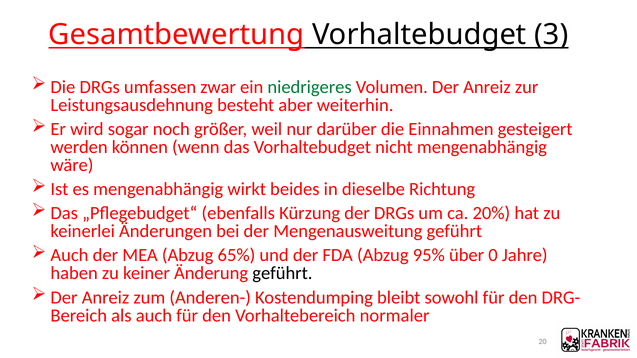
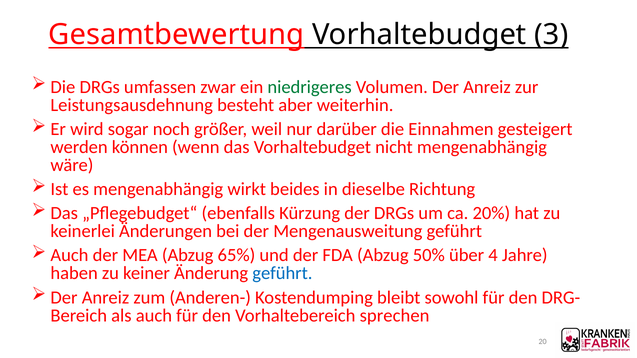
95%: 95% -> 50%
0: 0 -> 4
geführt at (282, 274) colour: black -> blue
normaler: normaler -> sprechen
